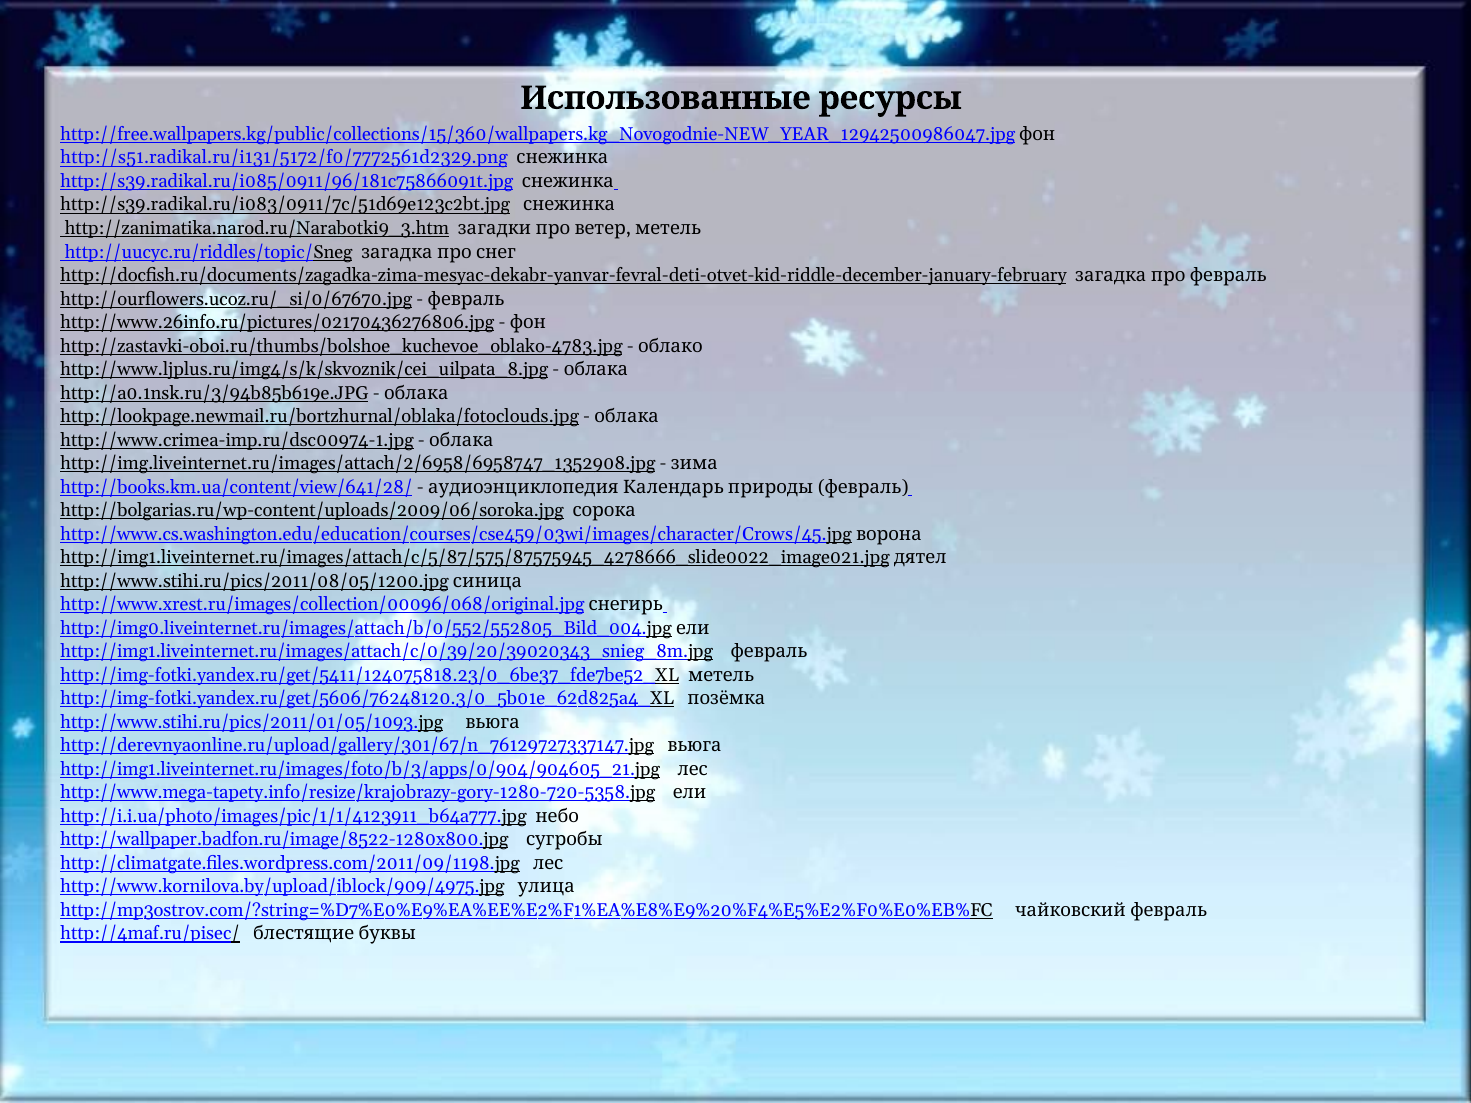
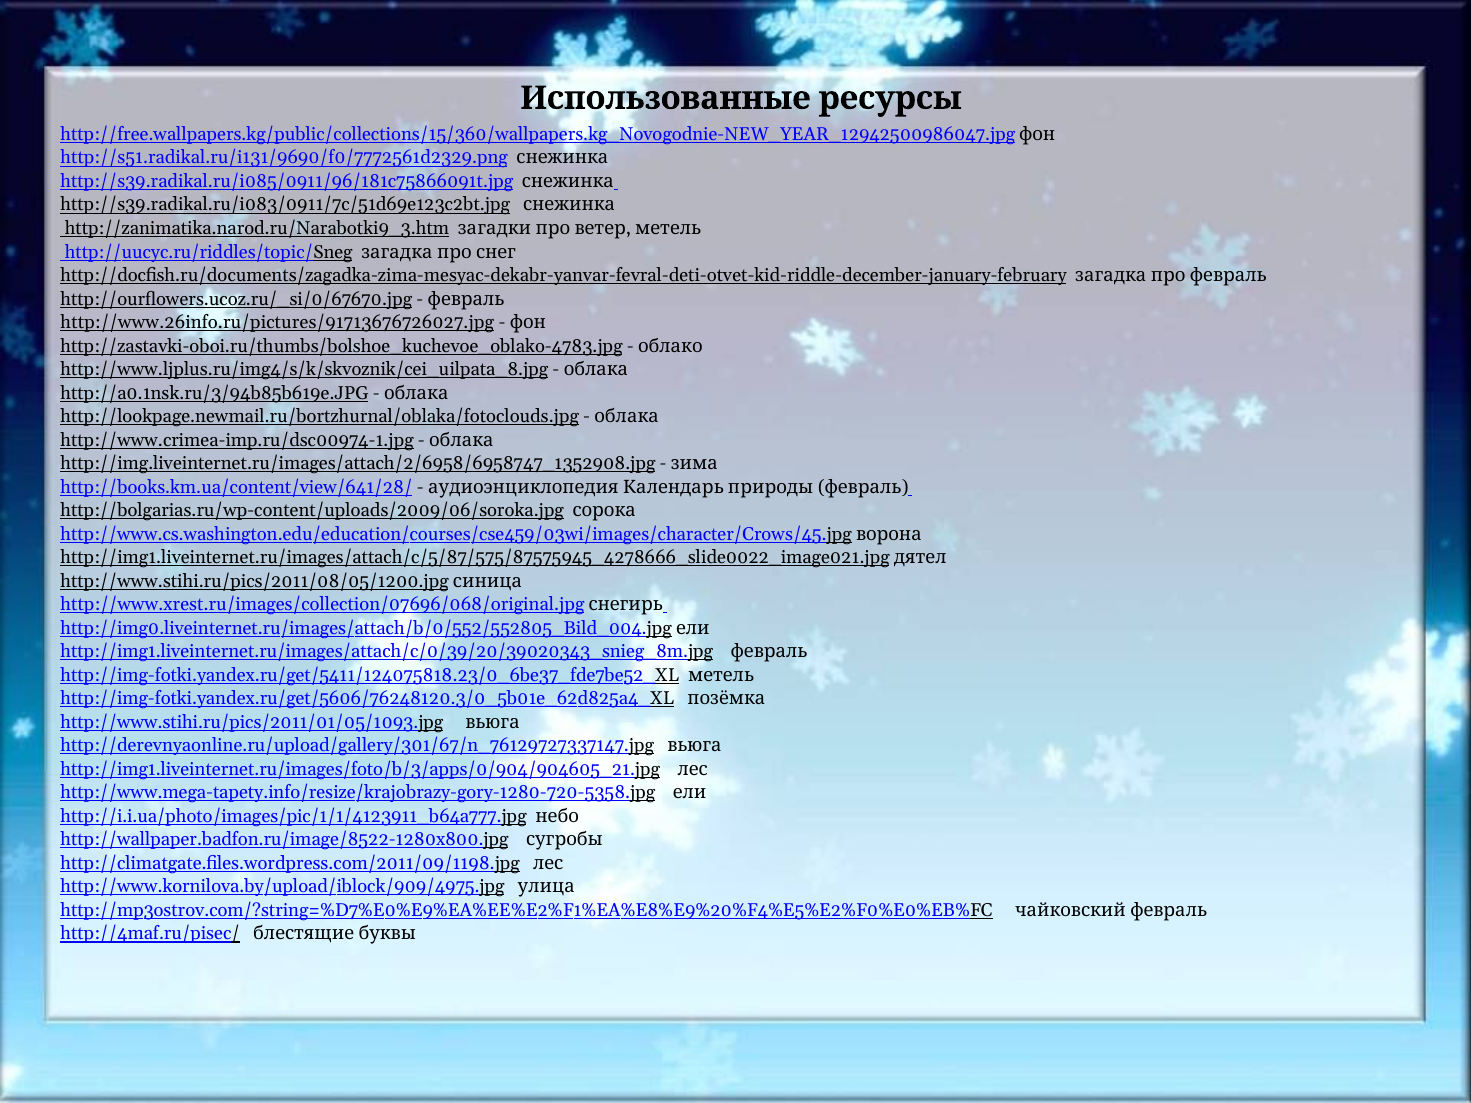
http://s51.radikal.ru/i131/5172/f0/7772561d2329.png: http://s51.radikal.ru/i131/5172/f0/7772561d2329.png -> http://s51.radikal.ru/i131/9690/f0/7772561d2329.png
http://www.26info.ru/pictures/02170436276806.jpg: http://www.26info.ru/pictures/02170436276806.jpg -> http://www.26info.ru/pictures/91713676726027.jpg
http://www.xrest.ru/images/collection/00096/068/original.jpg: http://www.xrest.ru/images/collection/00096/068/original.jpg -> http://www.xrest.ru/images/collection/07696/068/original.jpg
